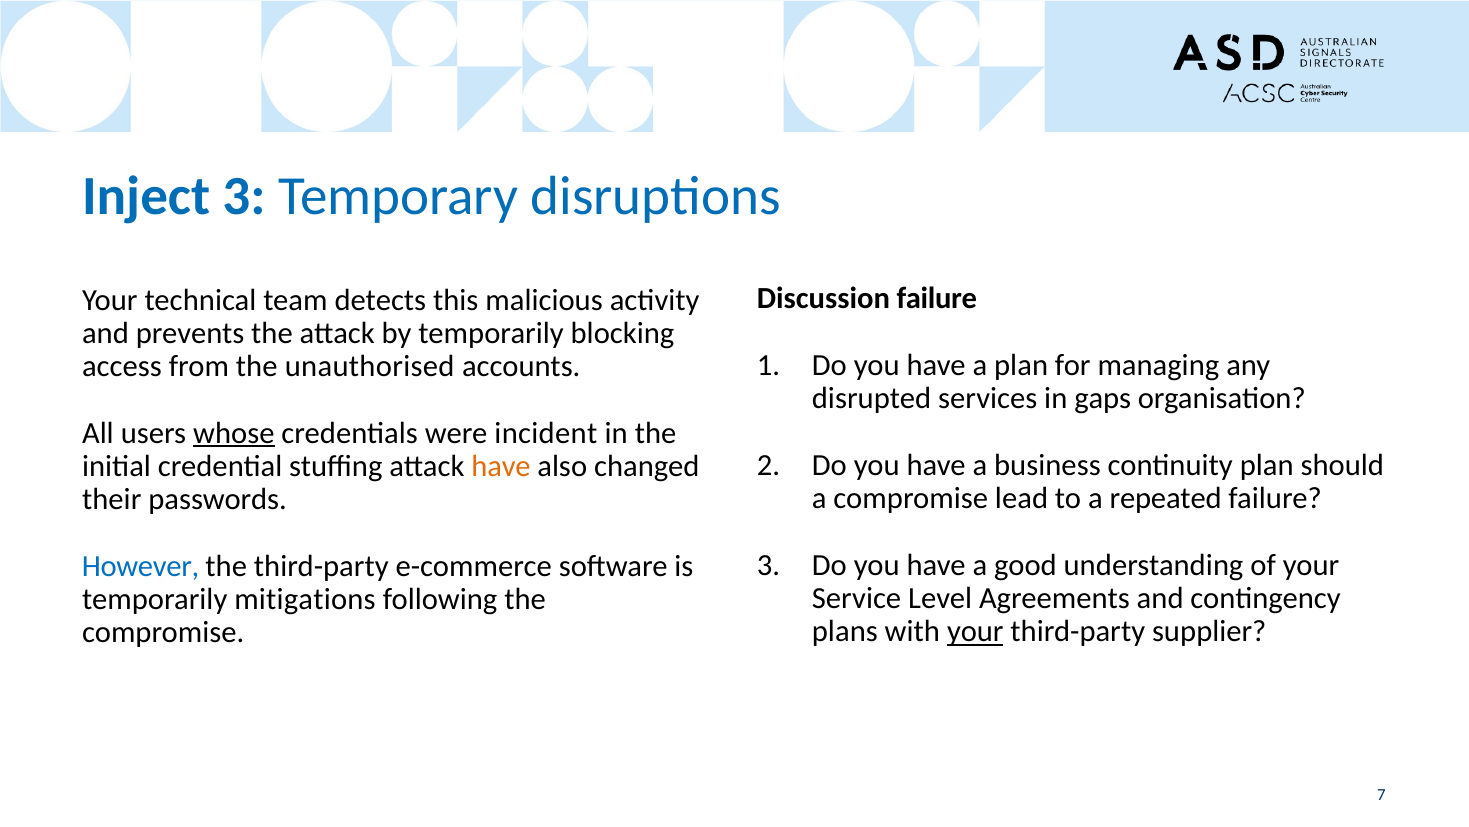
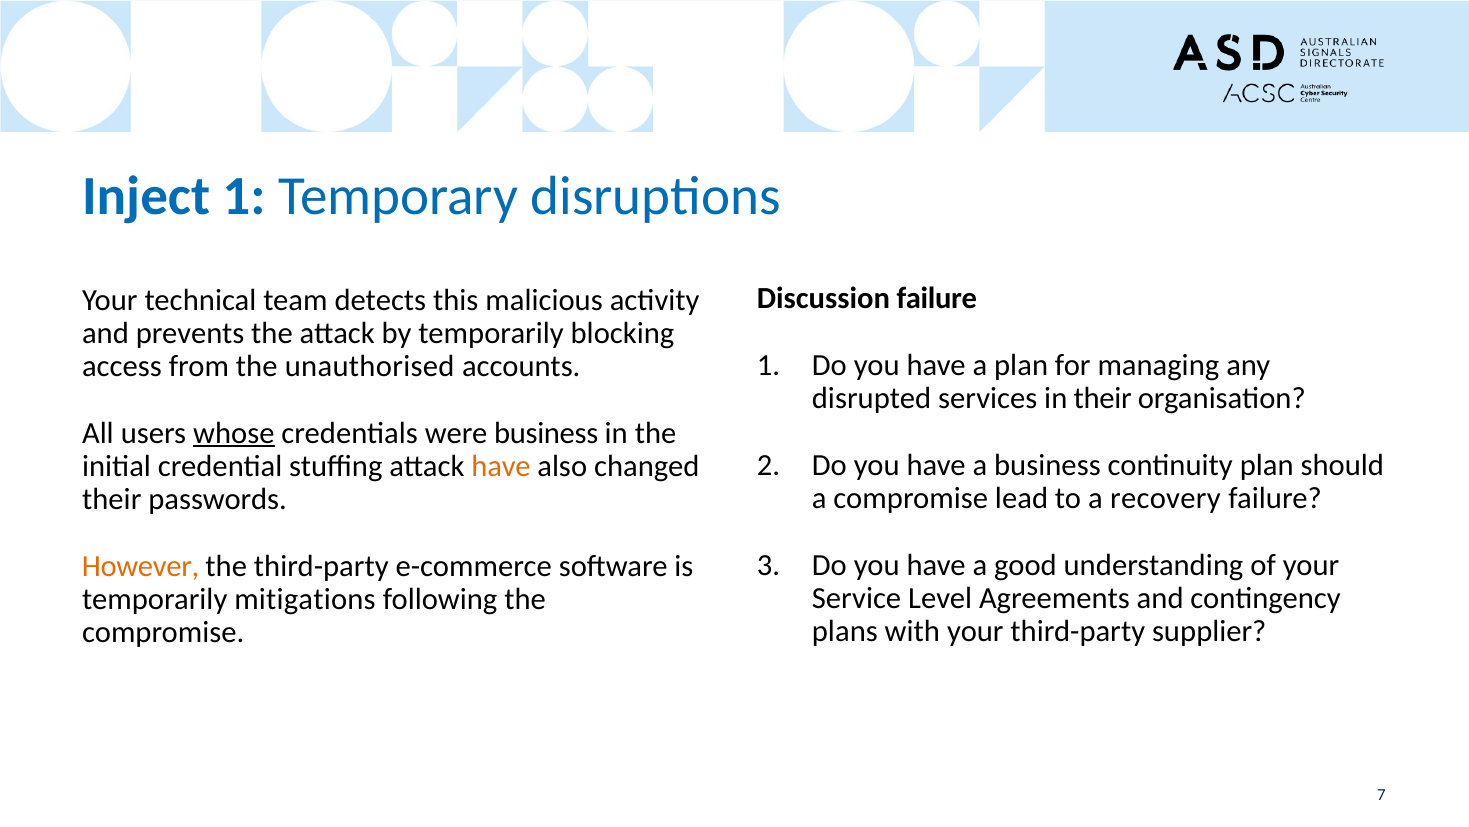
Inject 3: 3 -> 1
in gaps: gaps -> their
were incident: incident -> business
repeated: repeated -> recovery
However colour: blue -> orange
your at (975, 631) underline: present -> none
